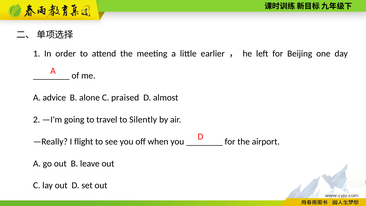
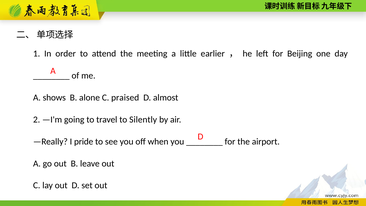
advice: advice -> shows
flight: flight -> pride
